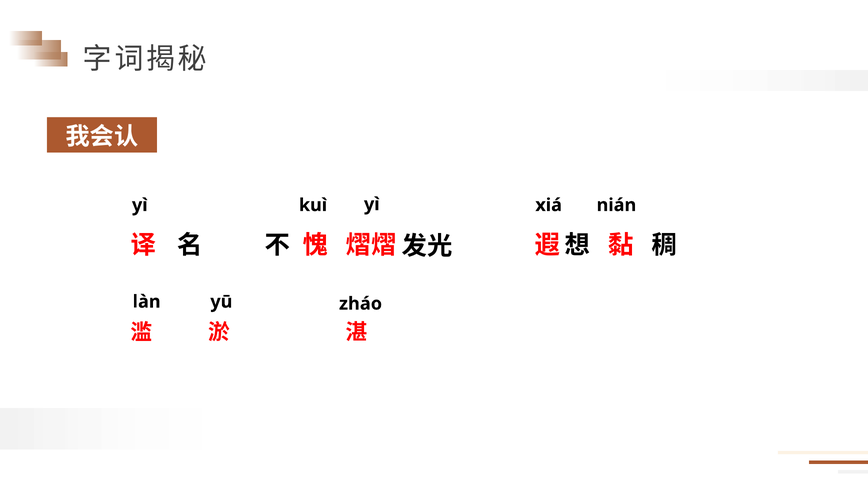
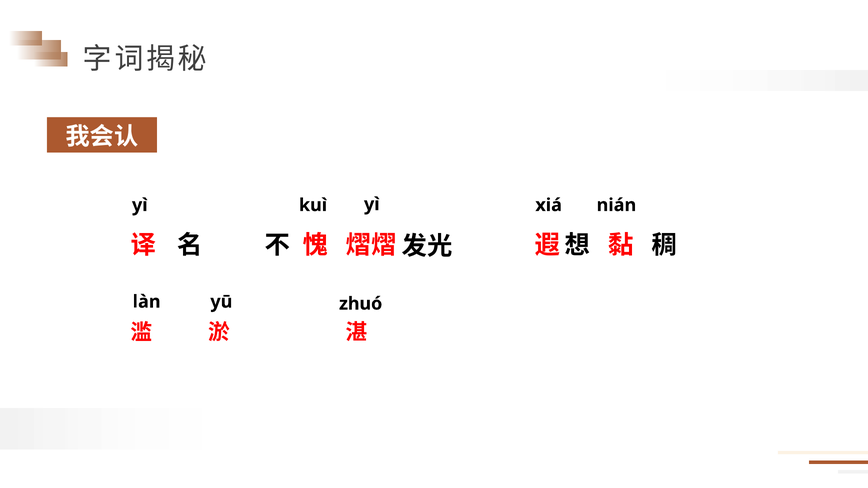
zháo: zháo -> zhuó
